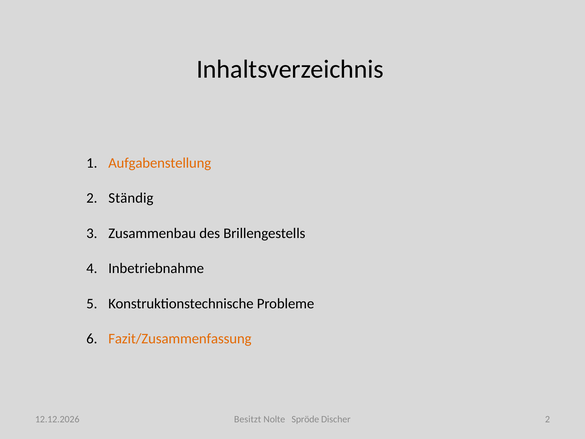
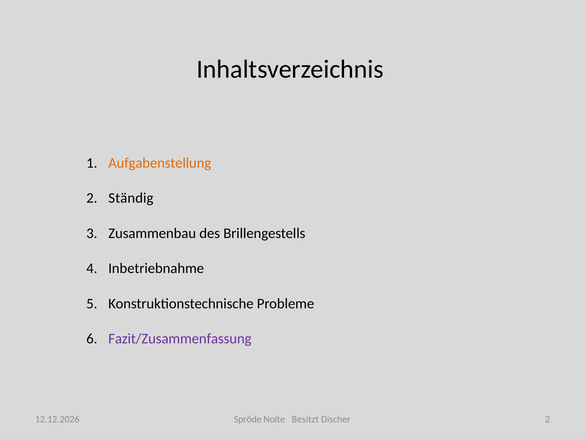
Fazit/Zusammenfassung colour: orange -> purple
Besitzt: Besitzt -> Spröde
Spröde: Spröde -> Besitzt
